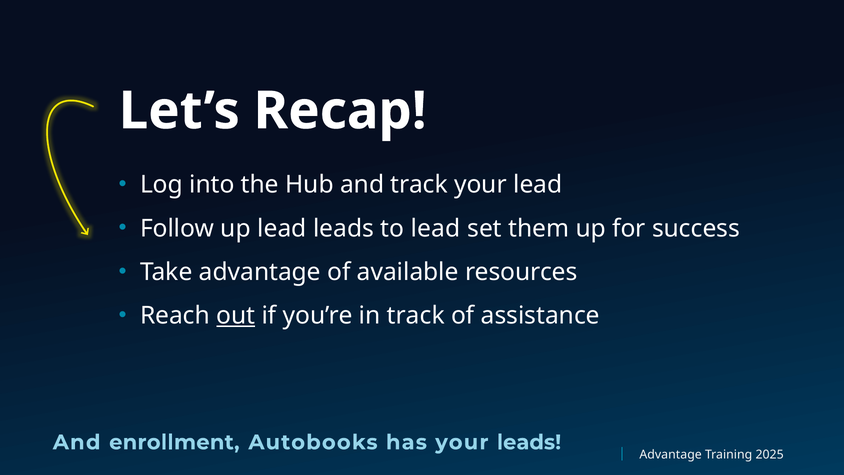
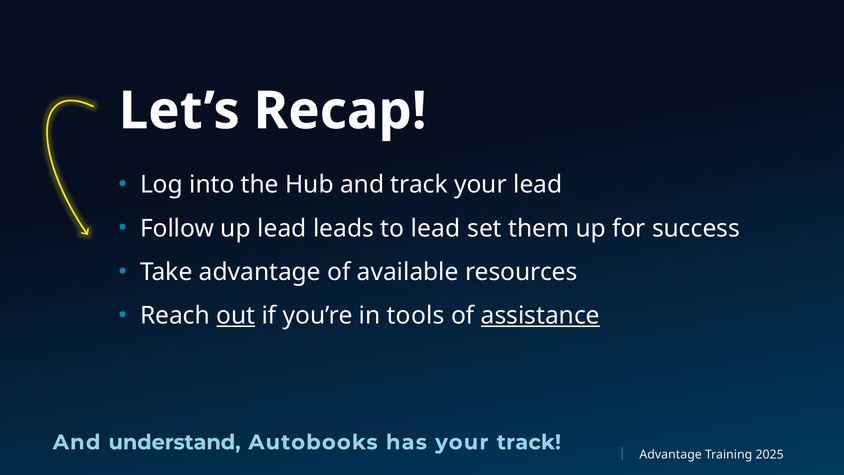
in track: track -> tools
assistance underline: none -> present
enrollment: enrollment -> understand
your leads: leads -> track
